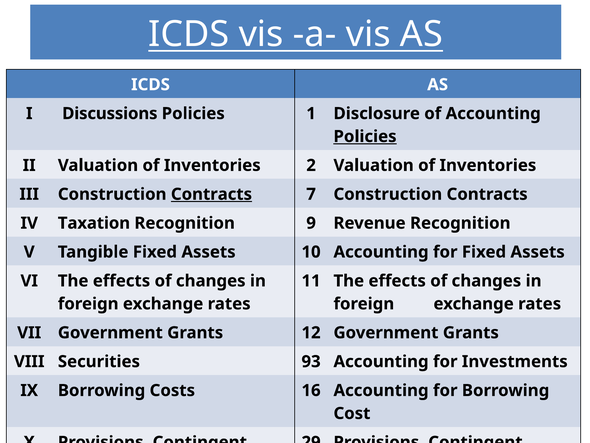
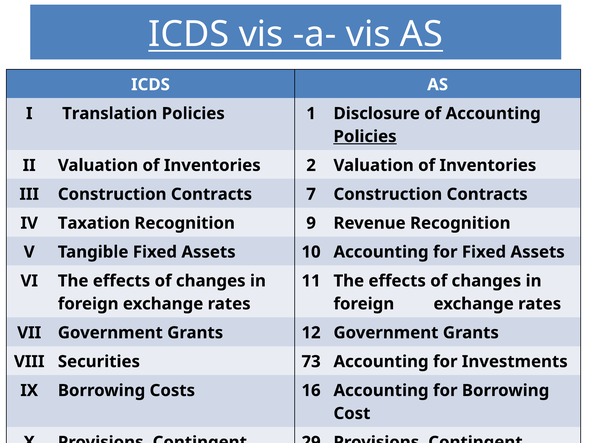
Discussions: Discussions -> Translation
Contracts at (211, 194) underline: present -> none
93: 93 -> 73
